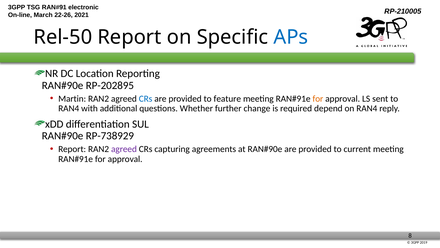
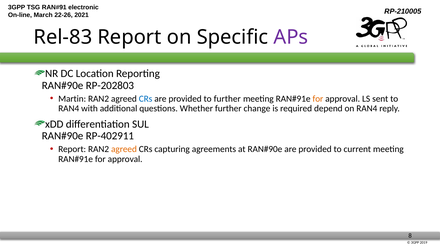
Rel-50: Rel-50 -> Rel-83
APs colour: blue -> purple
RP-202895: RP-202895 -> RP-202803
to feature: feature -> further
RP-738929: RP-738929 -> RP-402911
agreed at (124, 149) colour: purple -> orange
